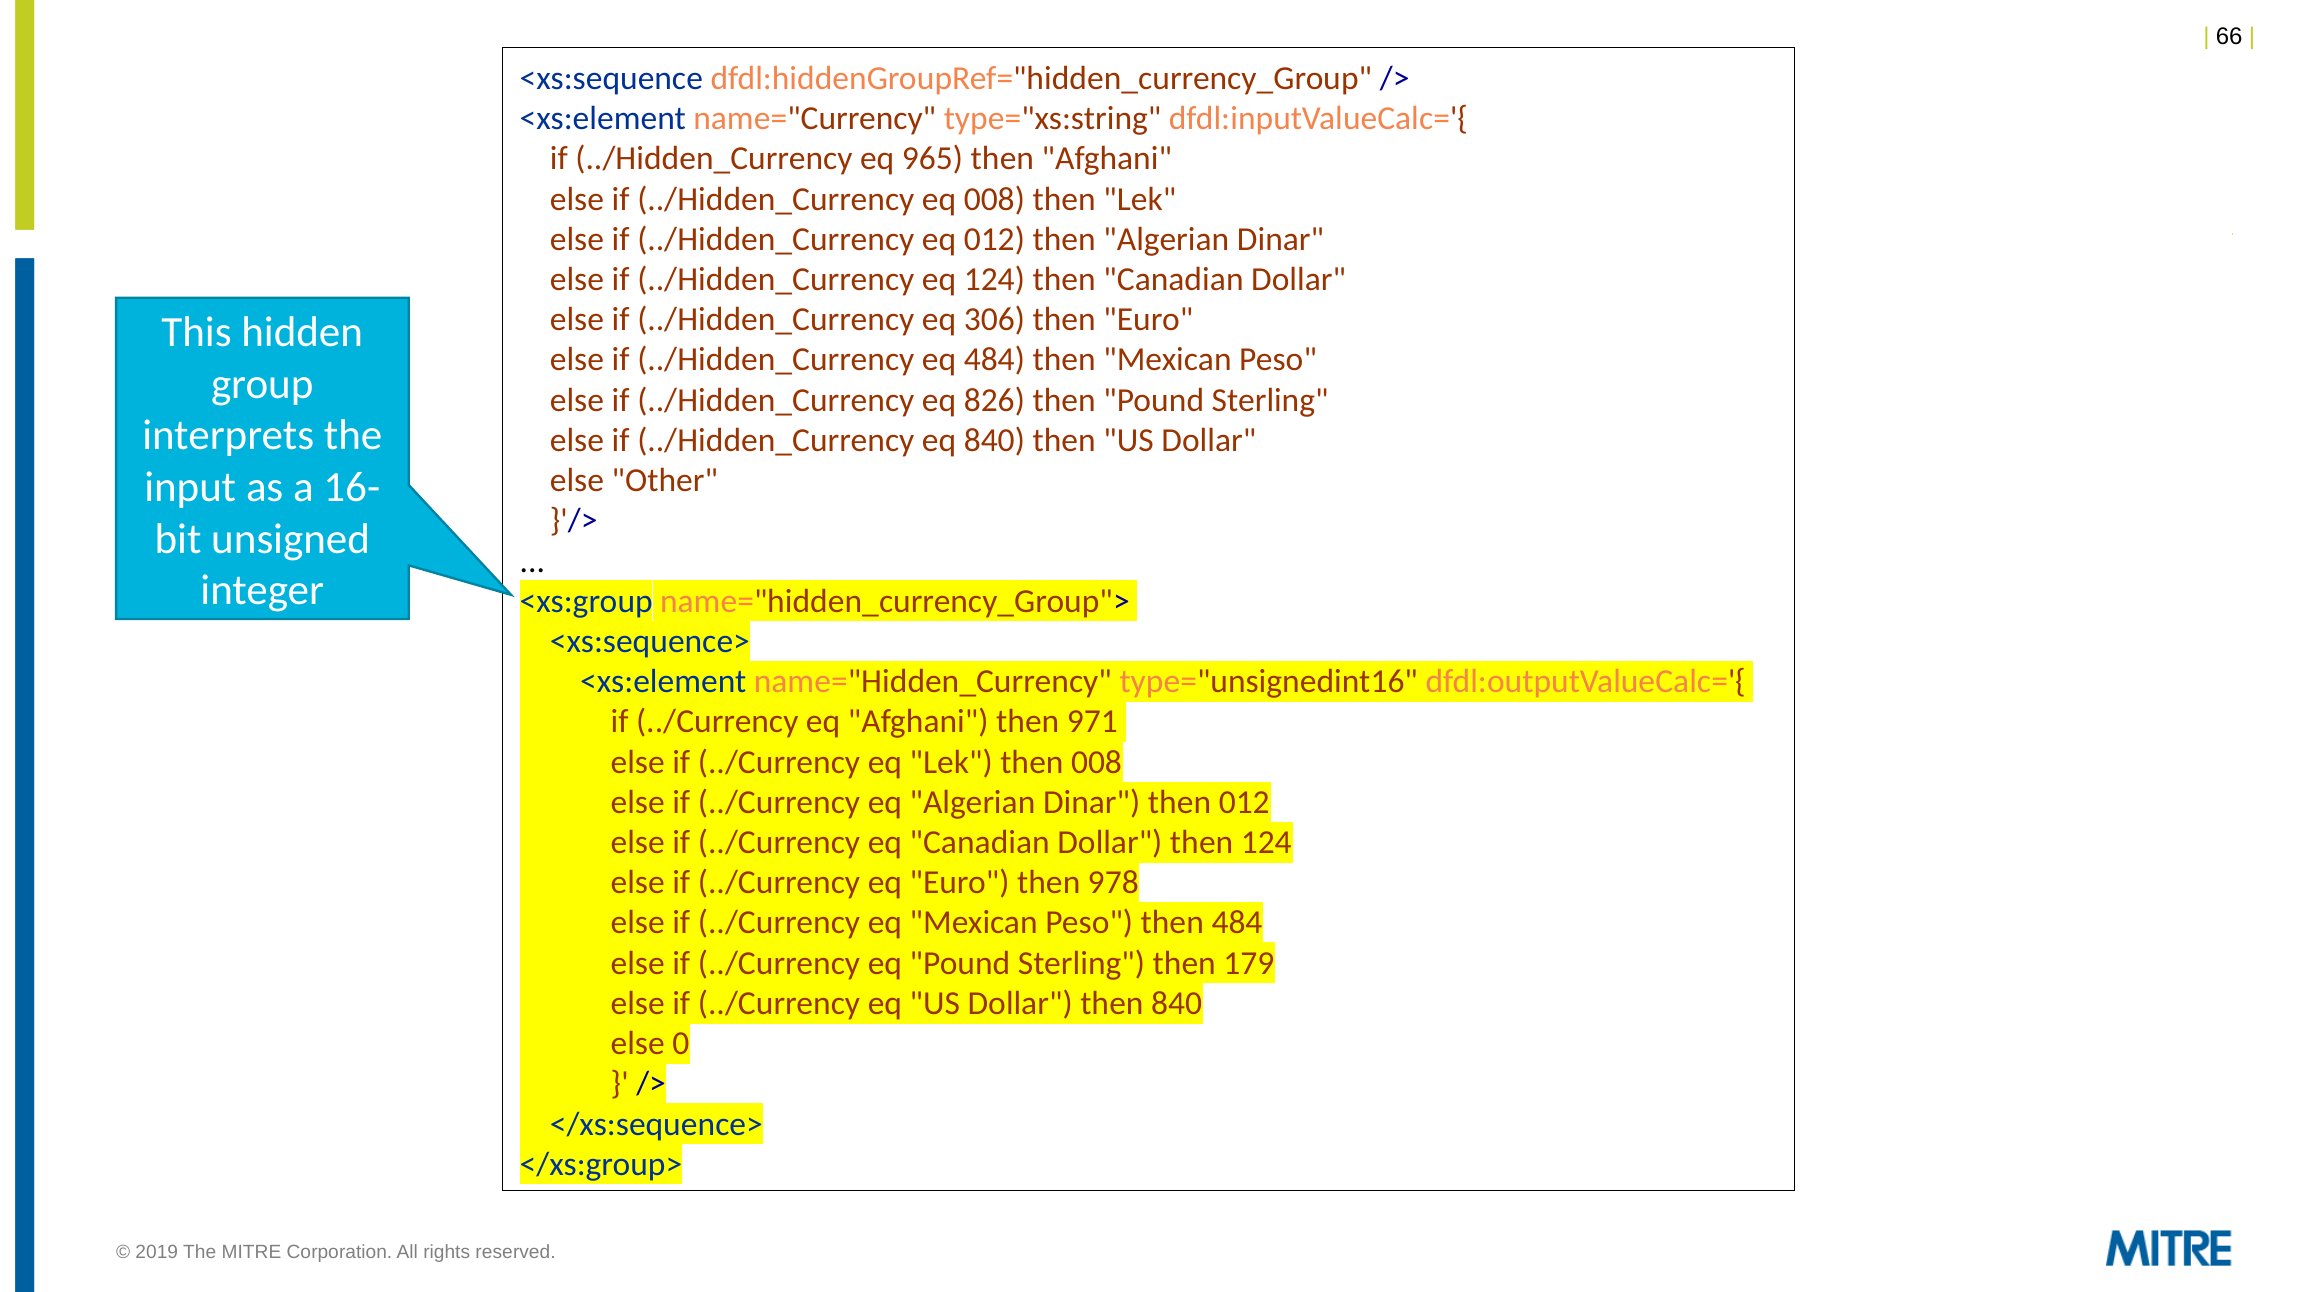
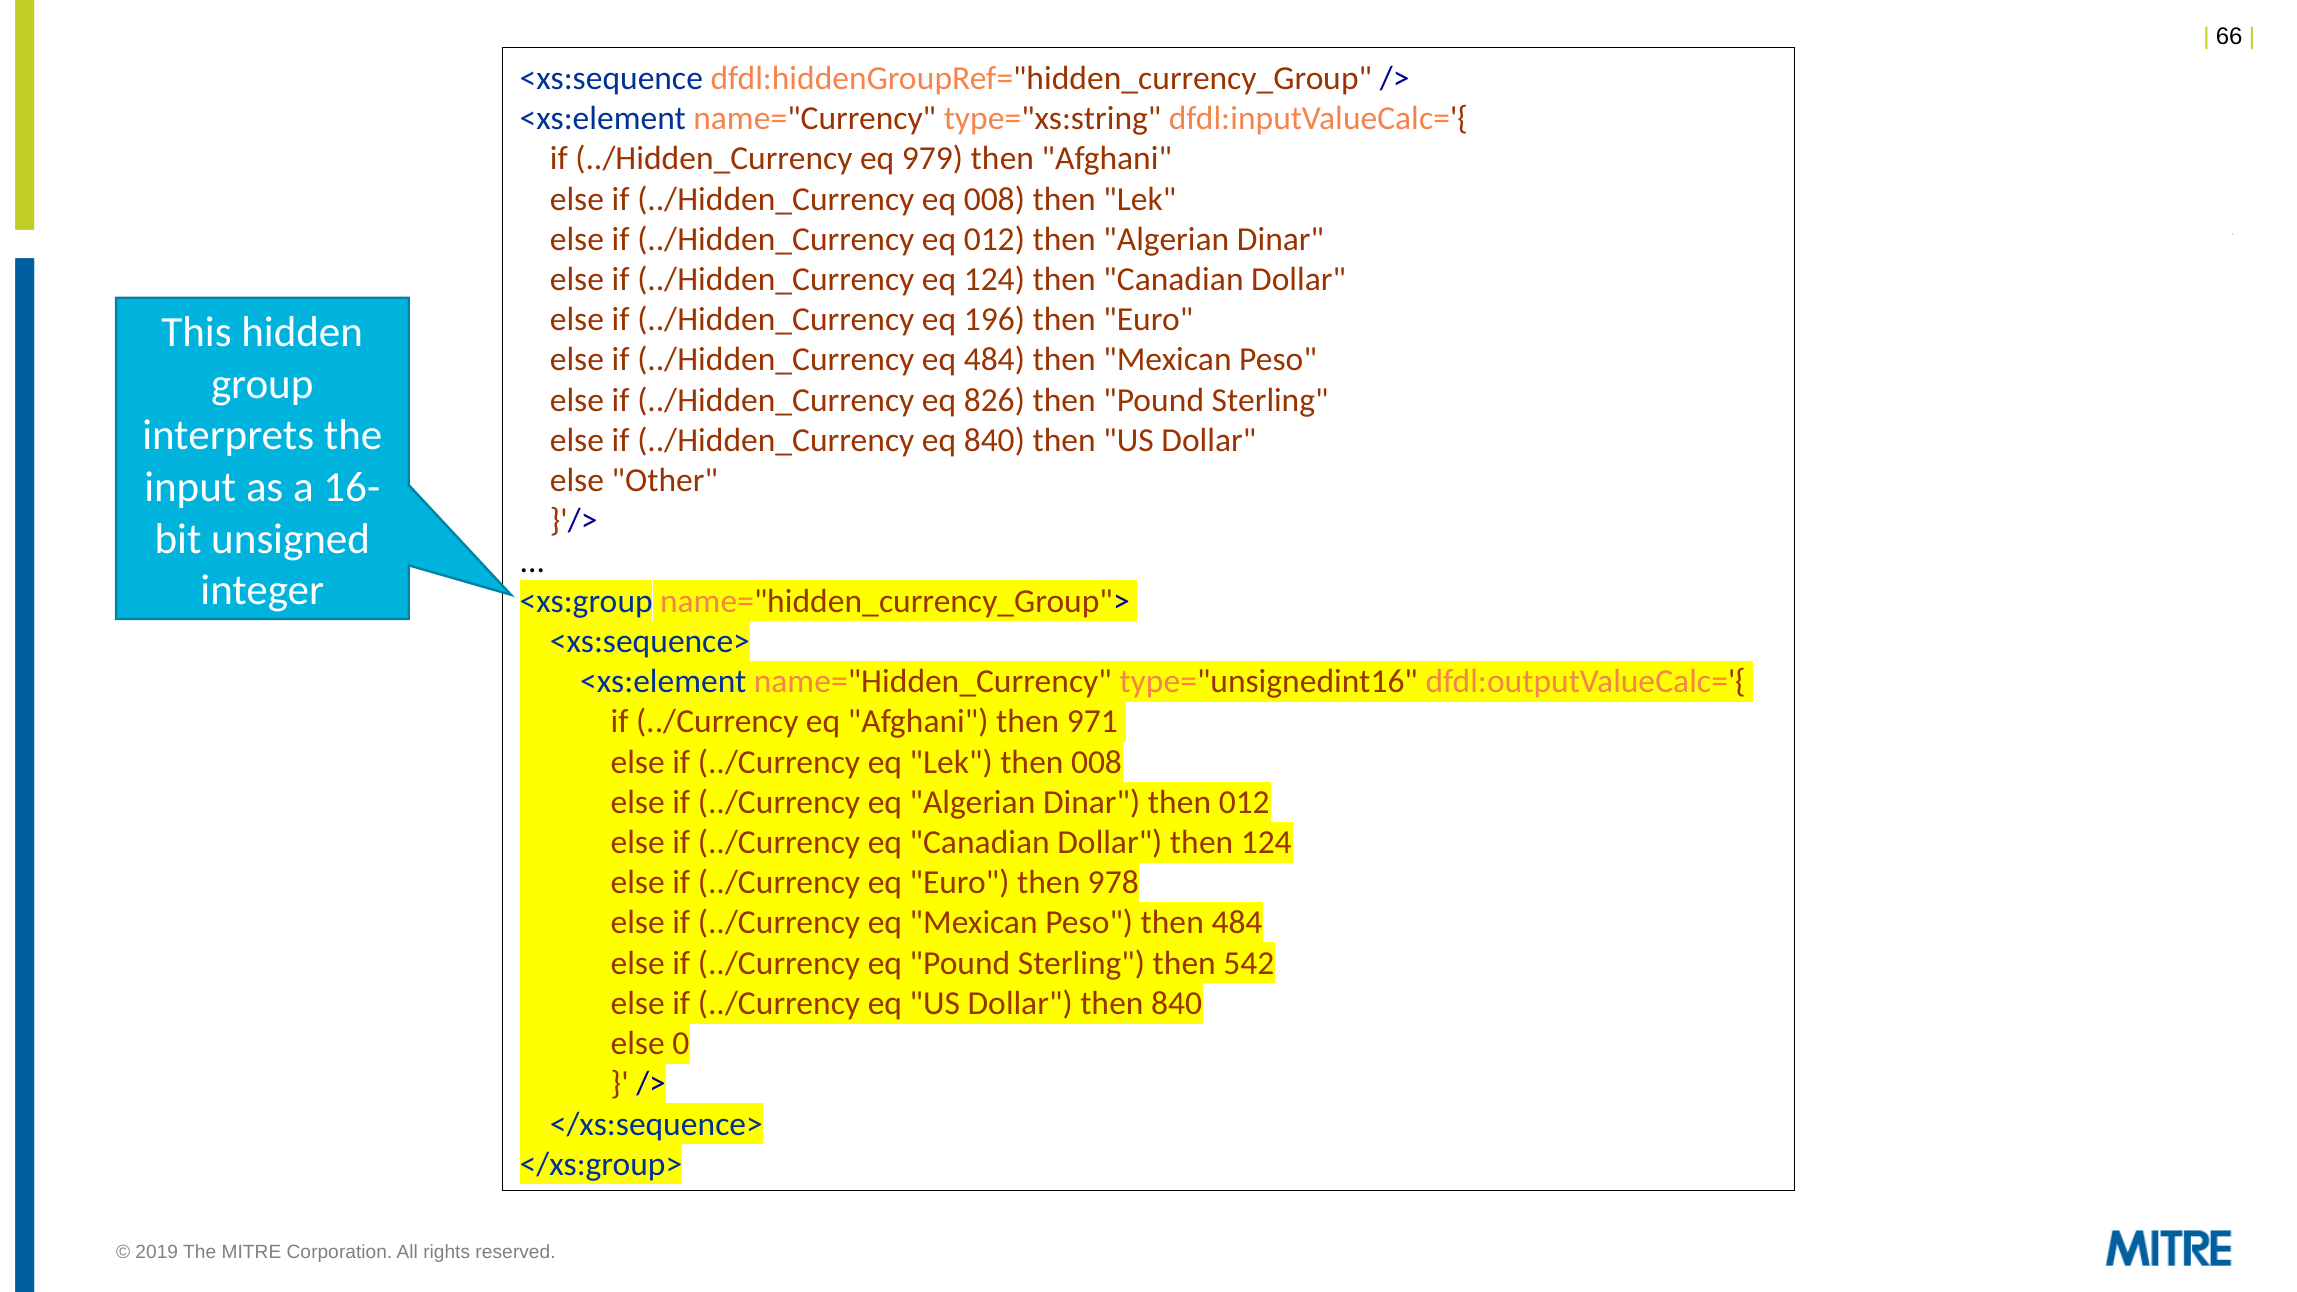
965: 965 -> 979
306: 306 -> 196
179: 179 -> 542
